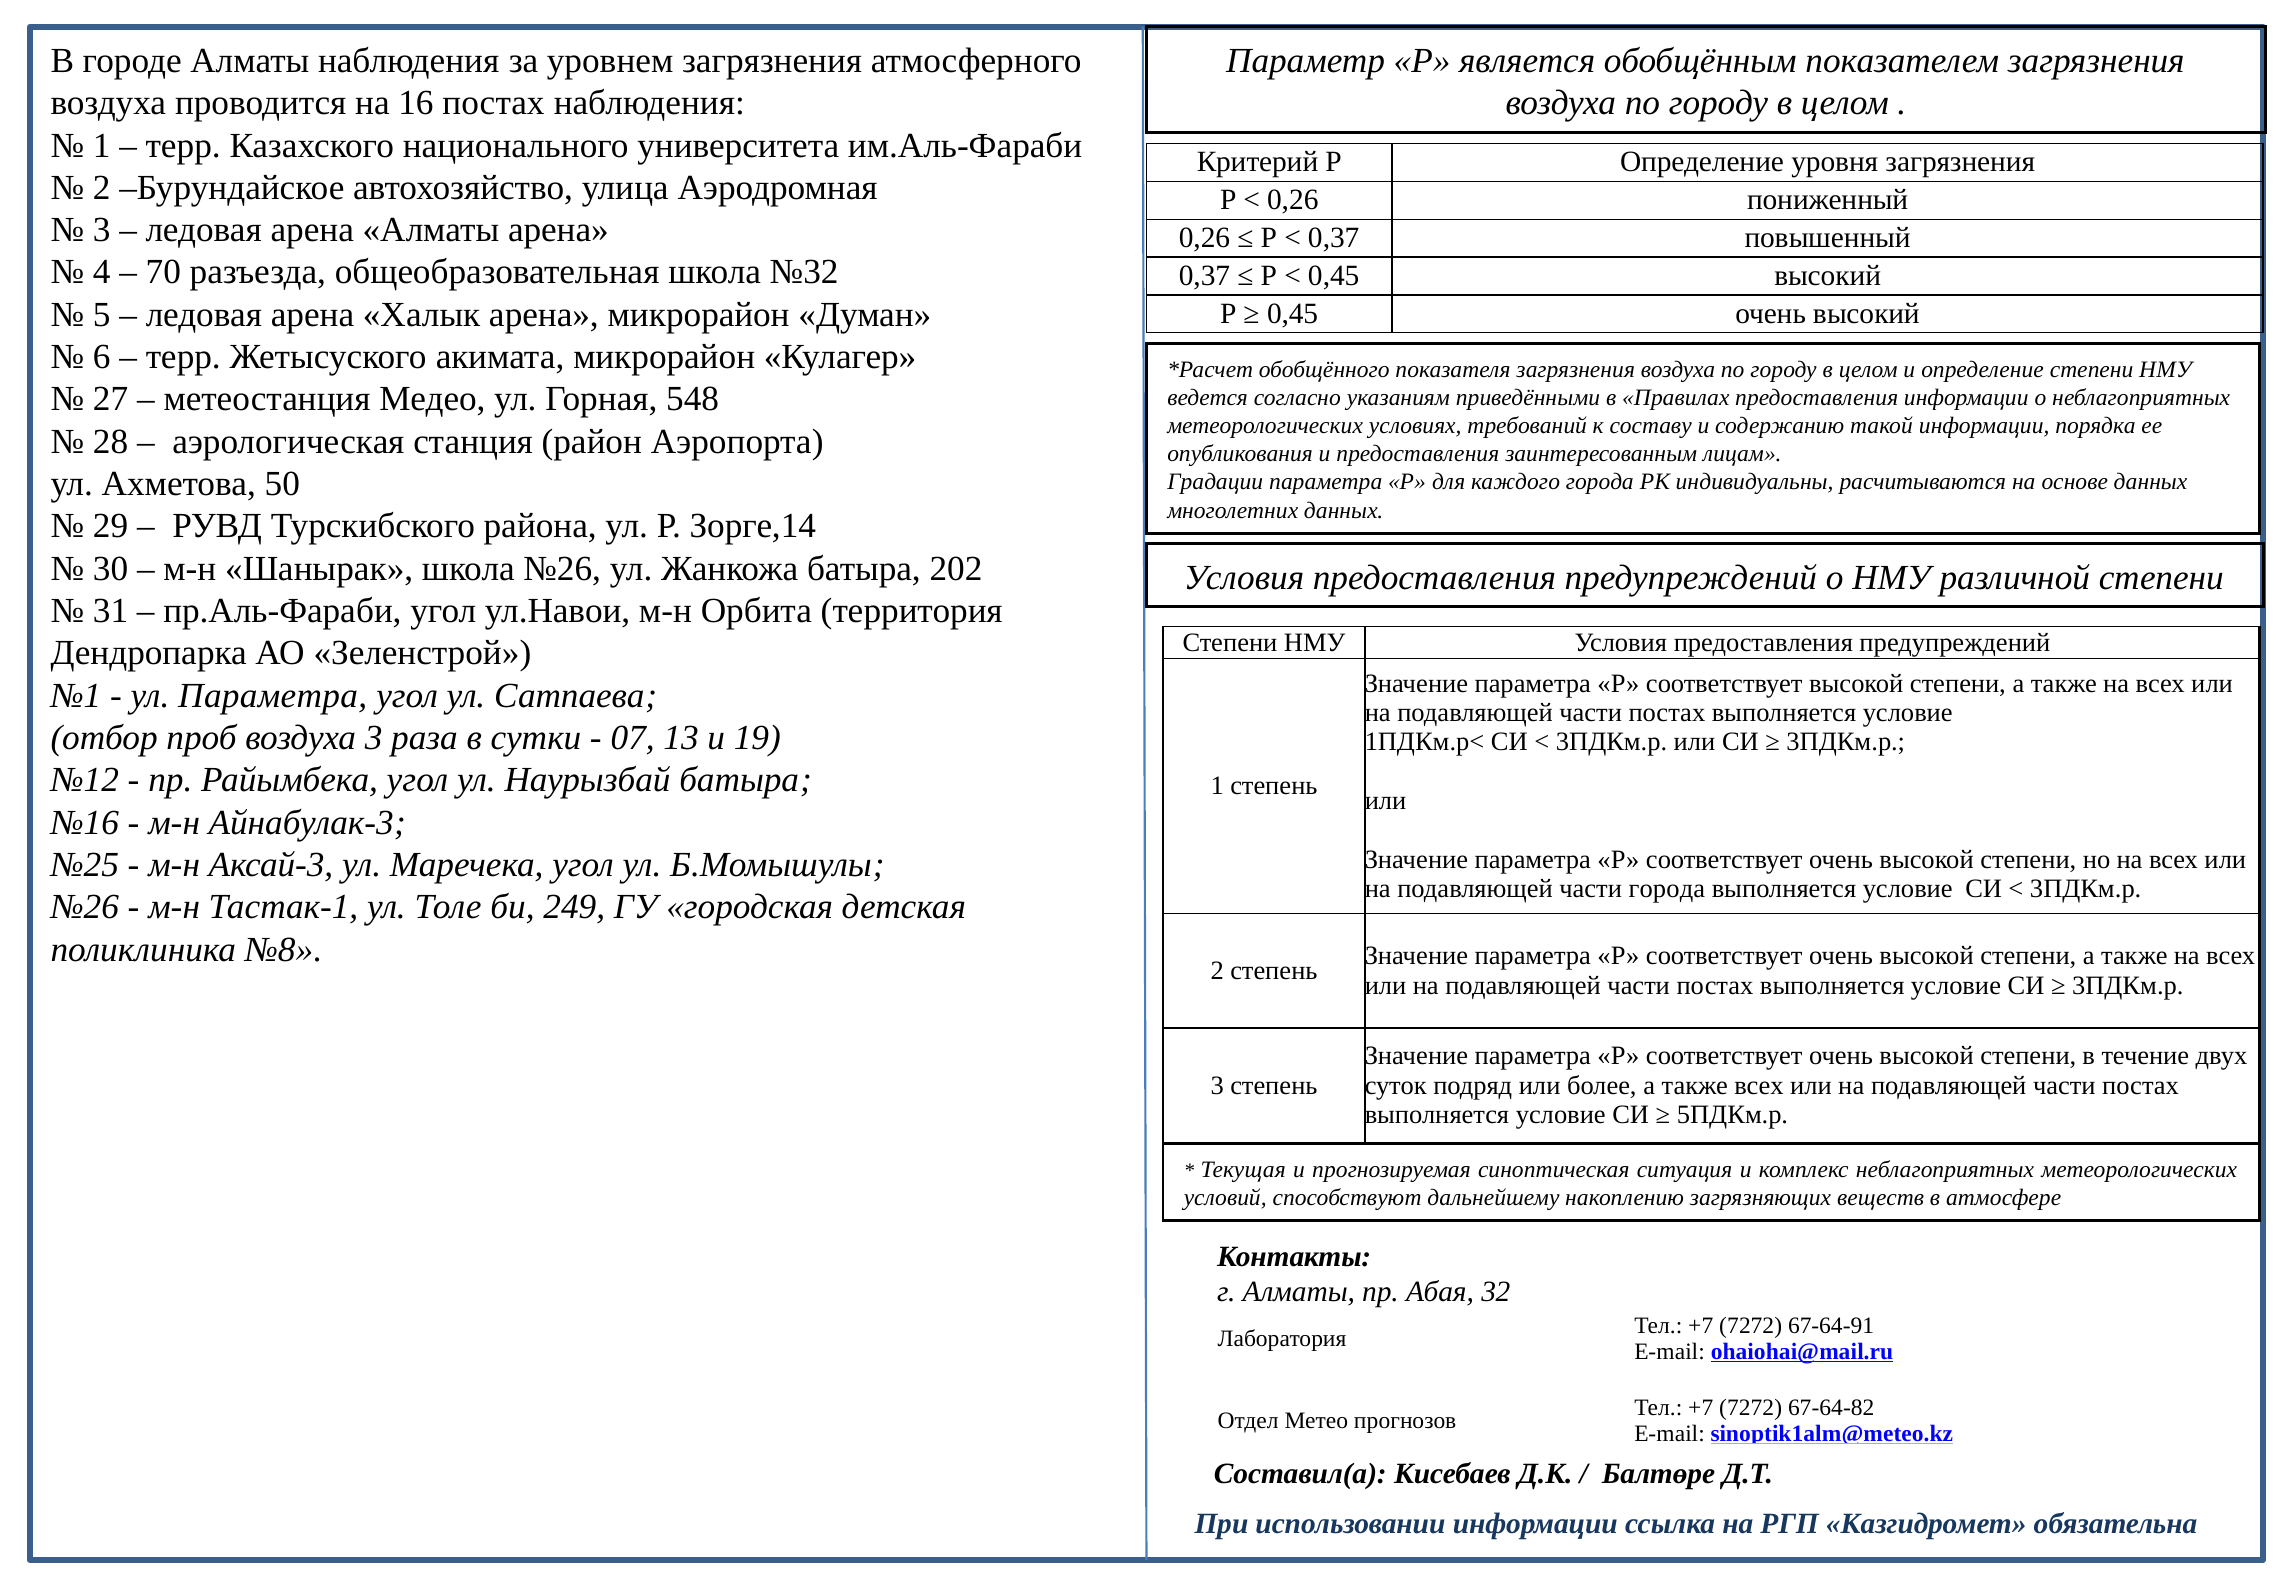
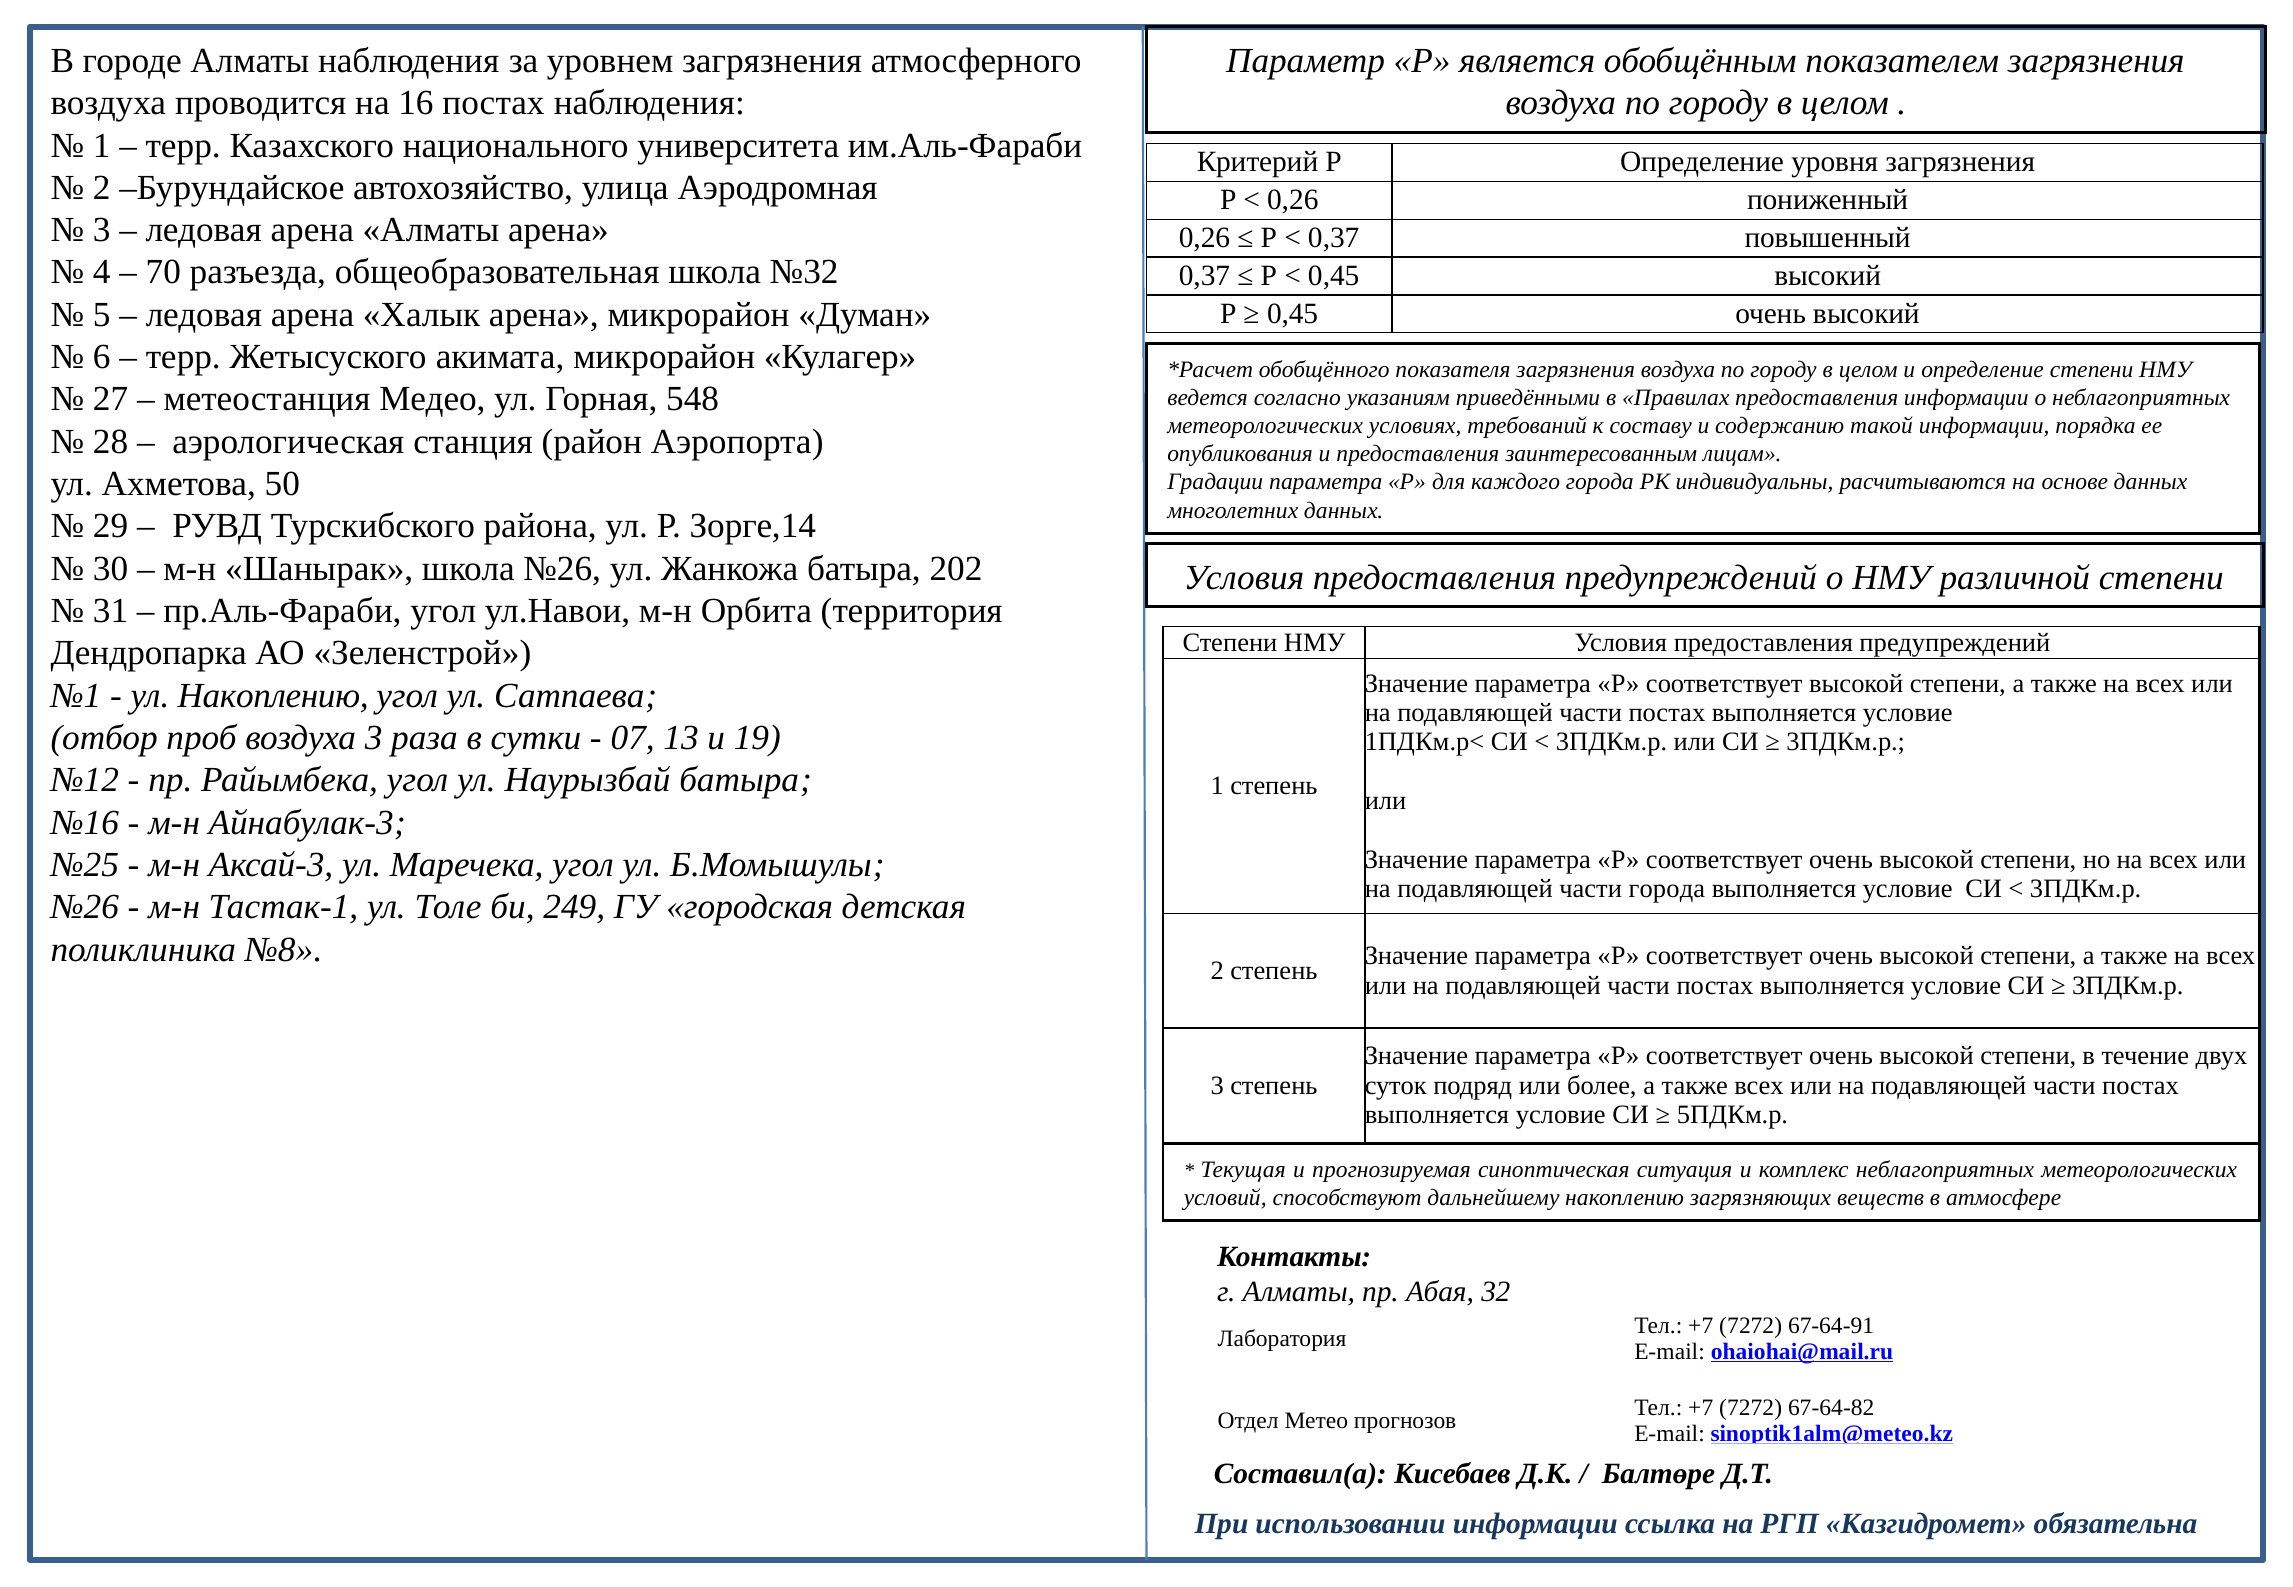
ул Параметра: Параметра -> Накоплению
